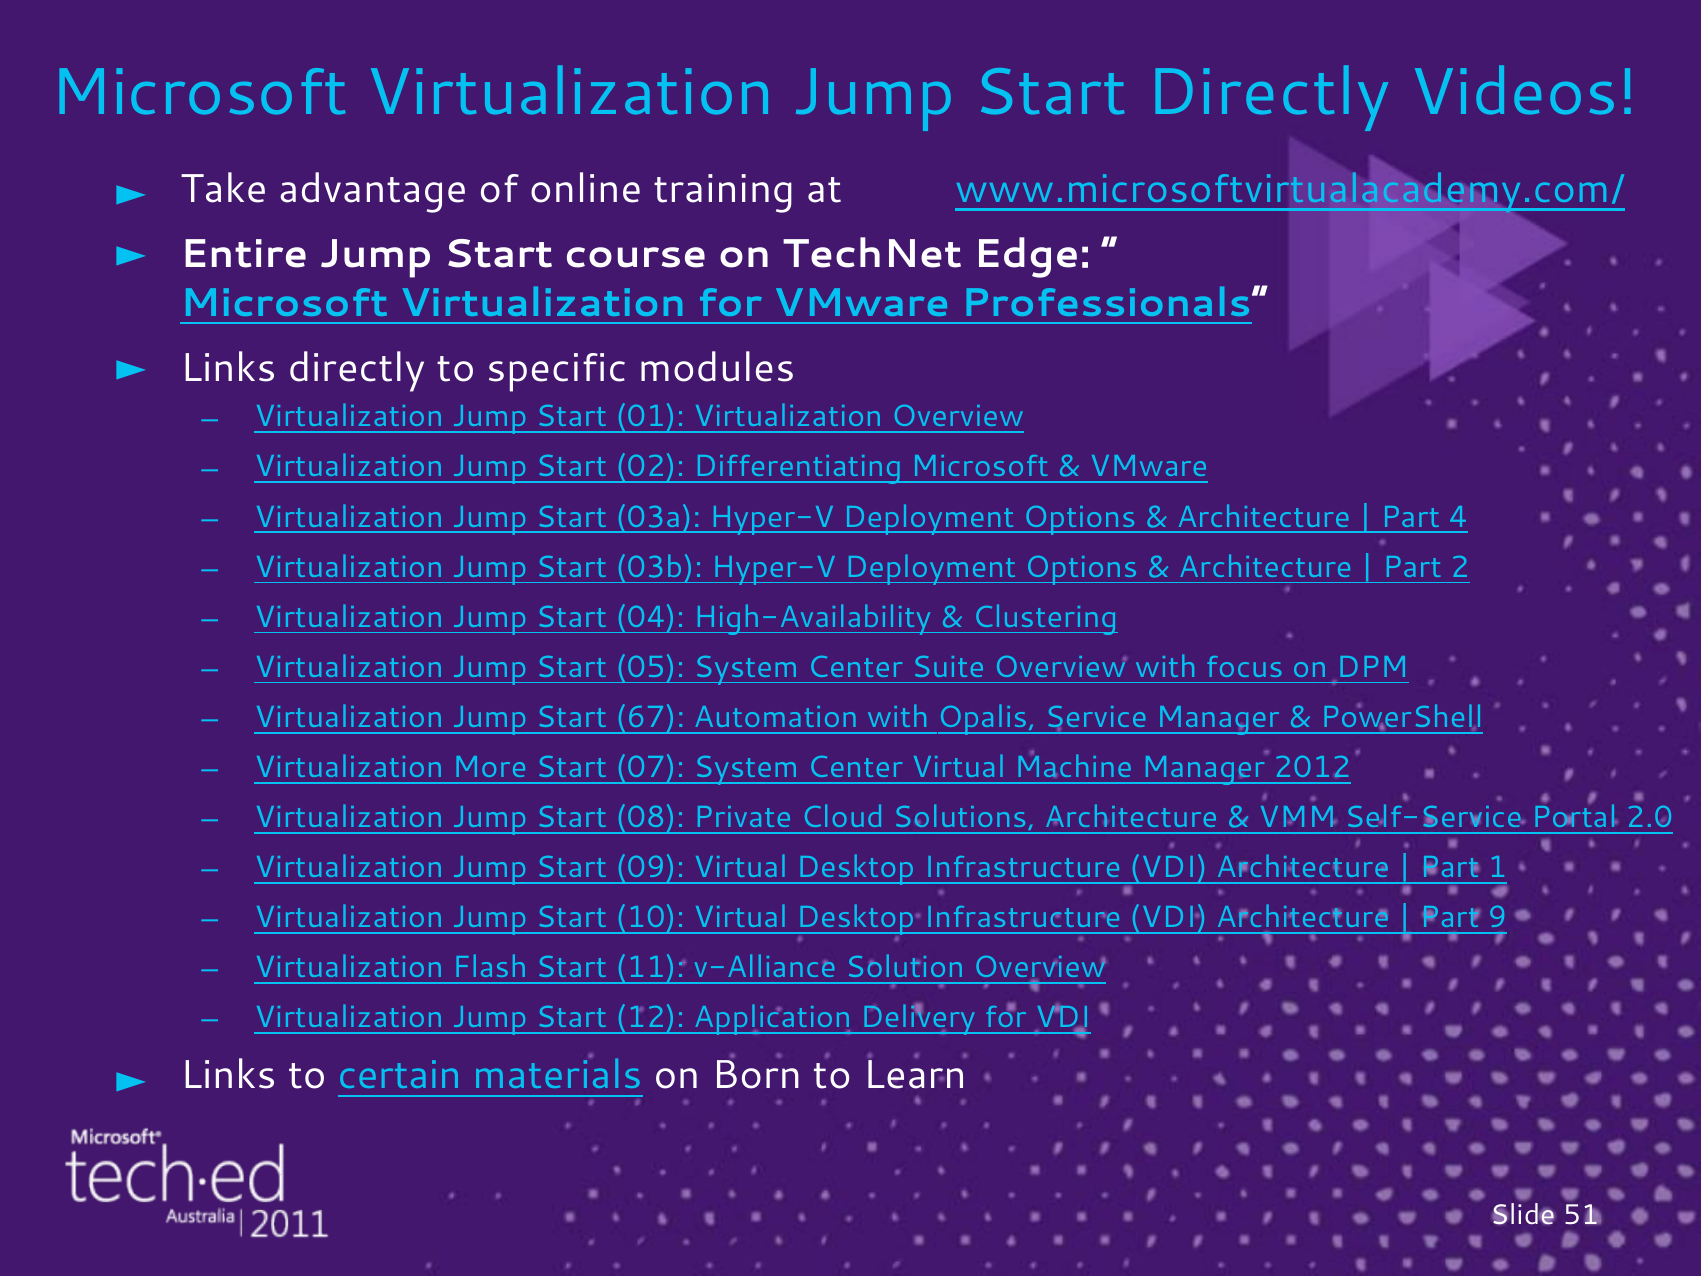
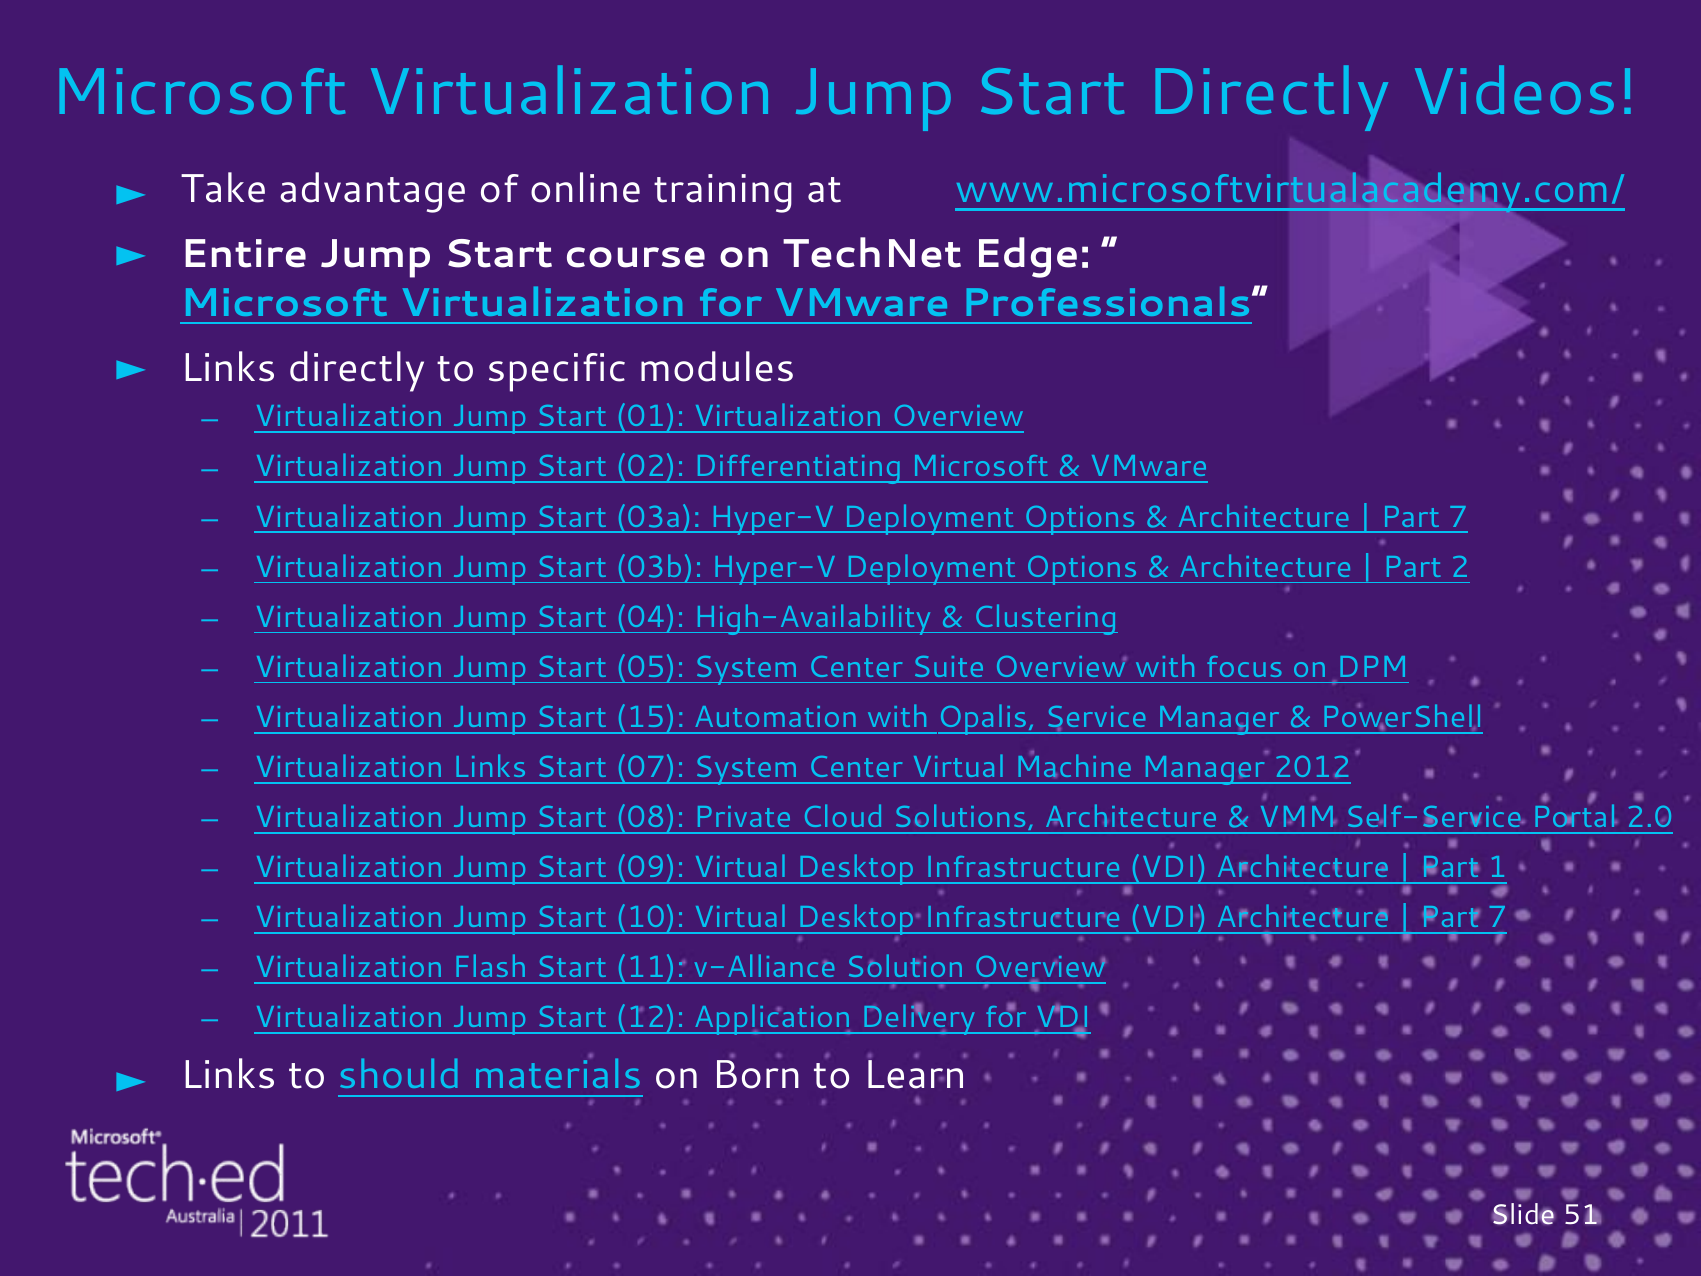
4 at (1458, 517): 4 -> 7
67: 67 -> 15
Virtualization More: More -> Links
9 at (1497, 917): 9 -> 7
certain: certain -> should
